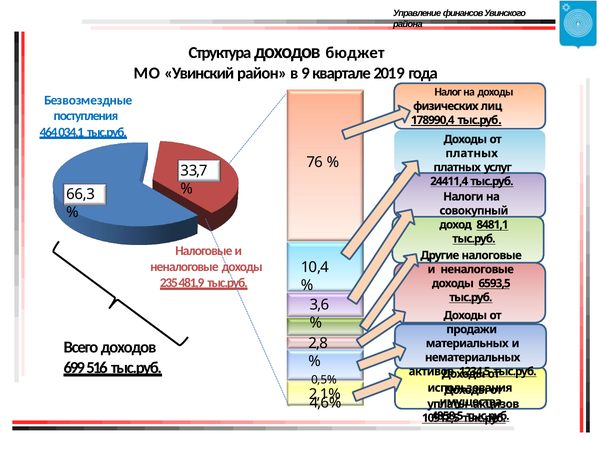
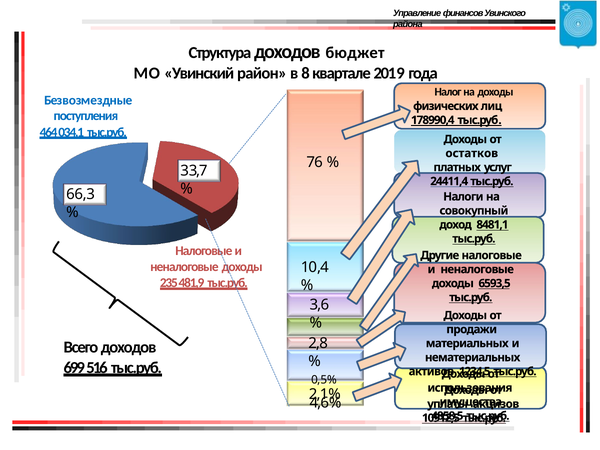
9: 9 -> 8
платных at (472, 153): платных -> остатков
